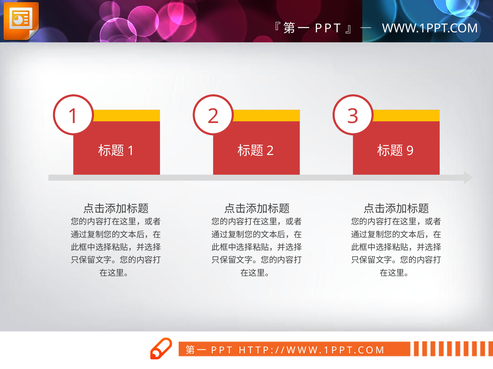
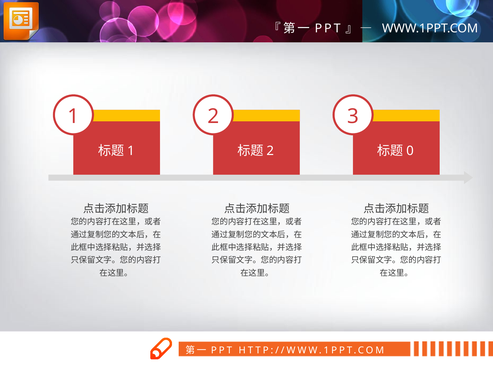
9: 9 -> 0
